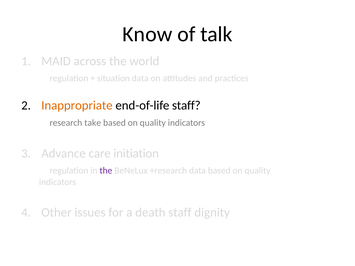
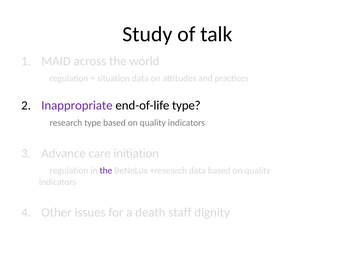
Know: Know -> Study
Inappropriate colour: orange -> purple
end-of-life staff: staff -> type
research take: take -> type
